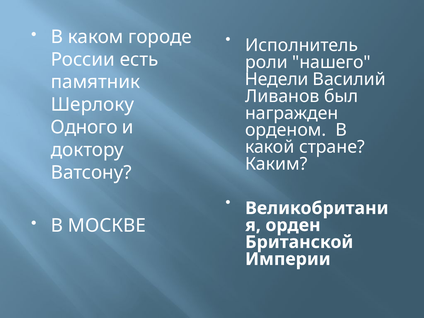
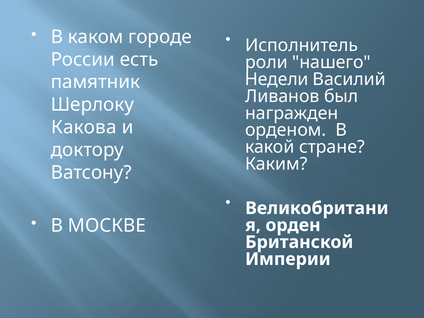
Одного: Одного -> Какова
